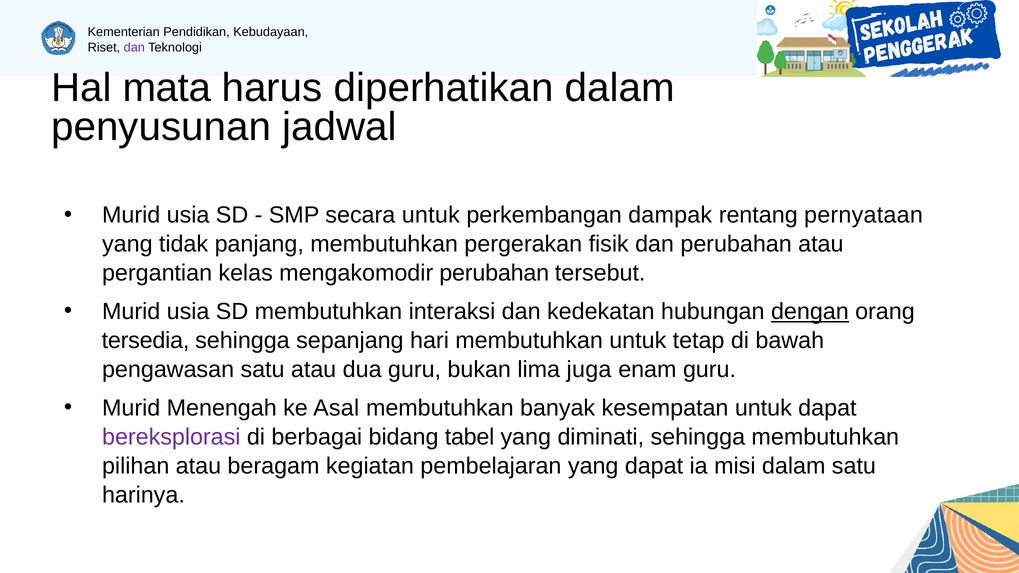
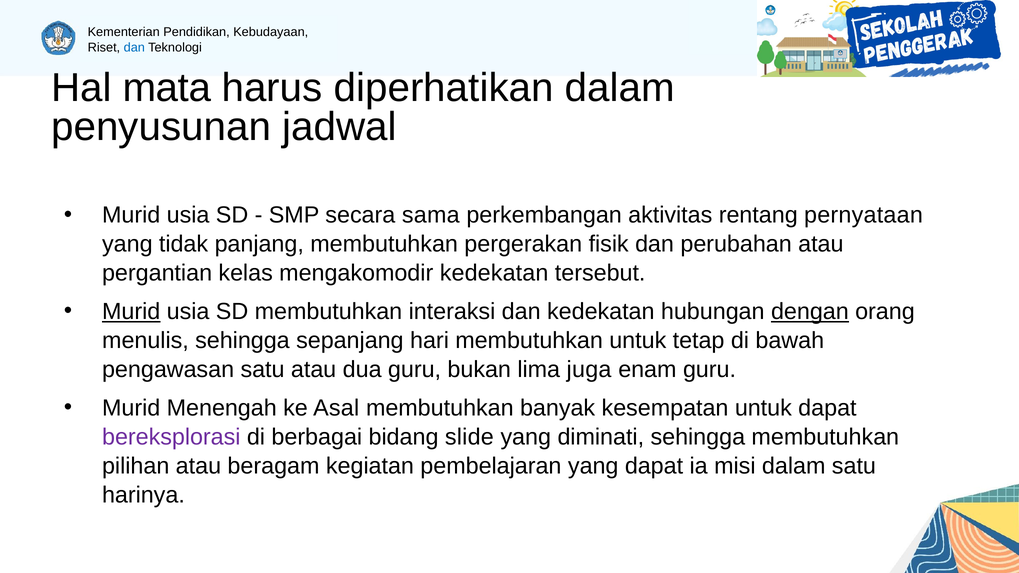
dan at (134, 47) colour: purple -> blue
secara untuk: untuk -> sama
dampak: dampak -> aktivitas
mengakomodir perubahan: perubahan -> kedekatan
Murid at (131, 312) underline: none -> present
tersedia: tersedia -> menulis
tabel: tabel -> slide
